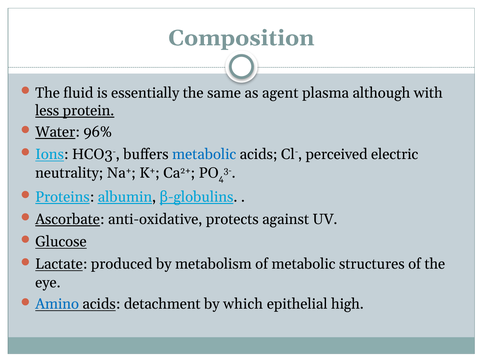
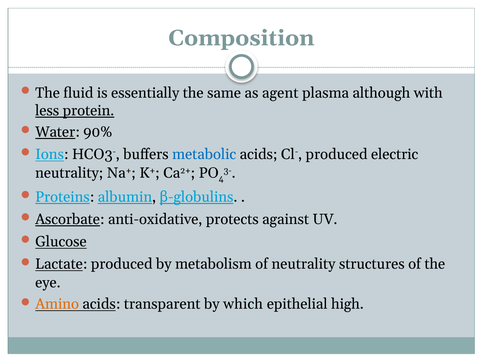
96%: 96% -> 90%
Cl- perceived: perceived -> produced
of metabolic: metabolic -> neutrality
Amino colour: blue -> orange
detachment: detachment -> transparent
